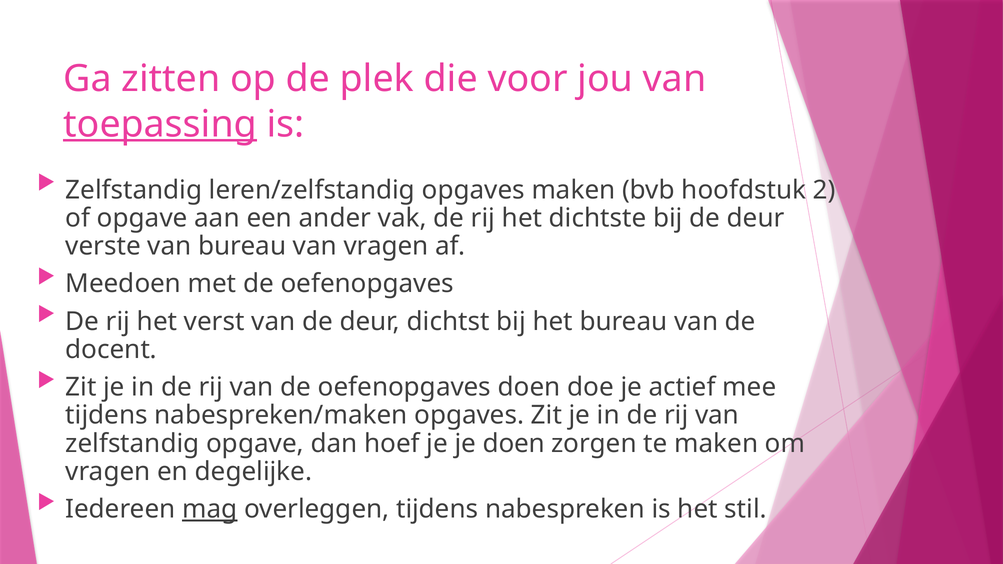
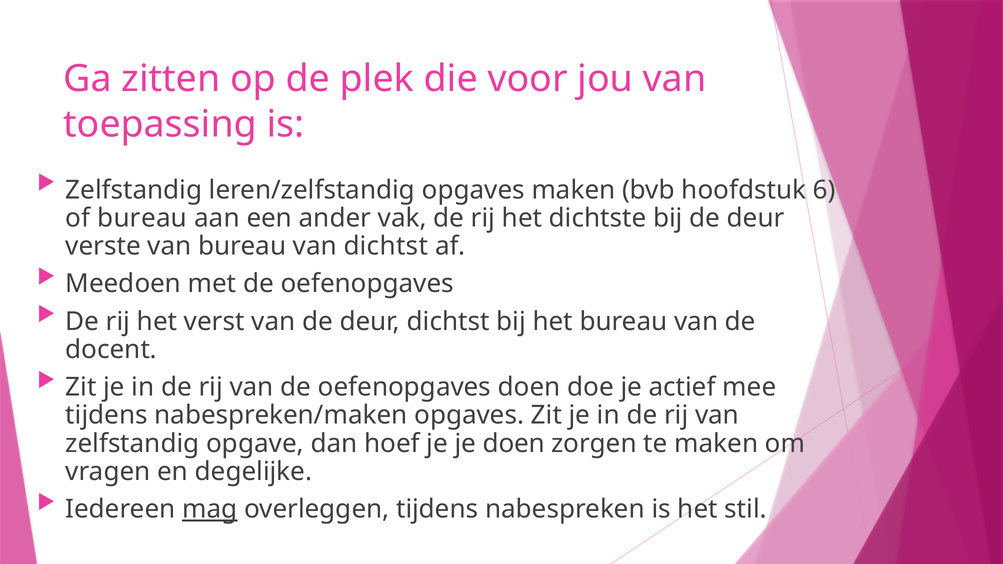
toepassing underline: present -> none
2: 2 -> 6
of opgave: opgave -> bureau
van vragen: vragen -> dichtst
